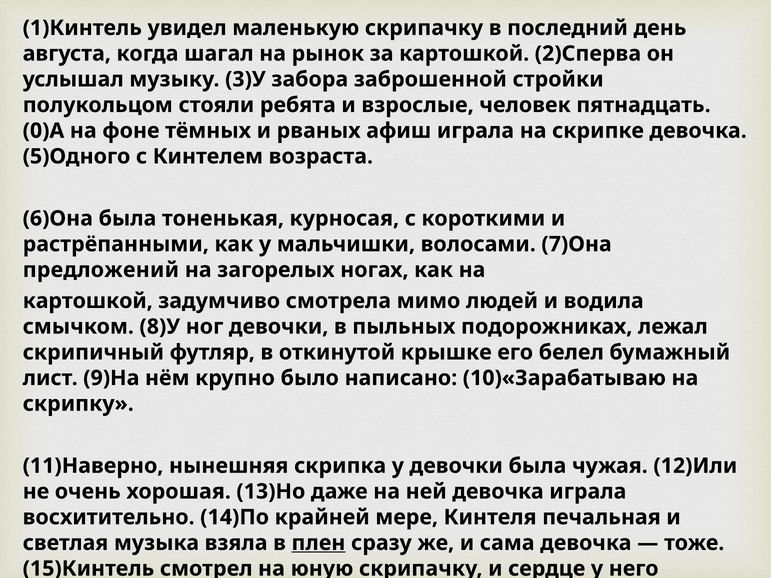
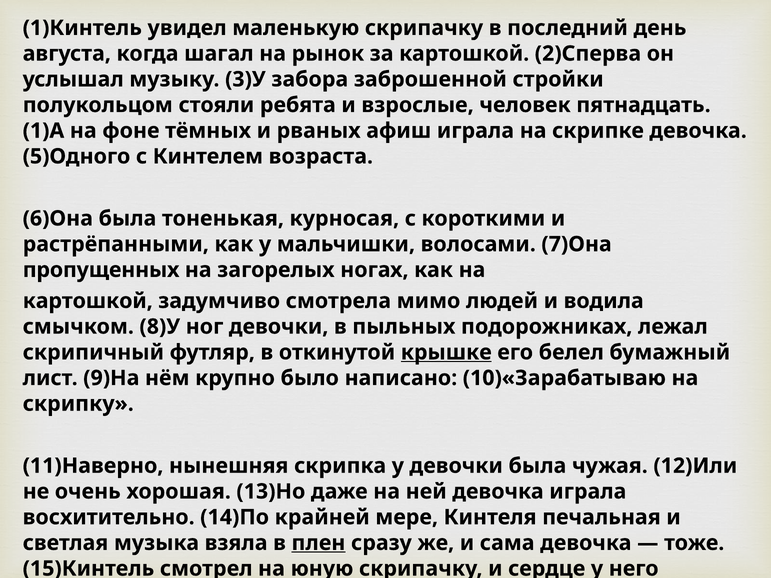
0)А: 0)А -> 1)А
предложений: предложений -> пропущенных
крышке underline: none -> present
